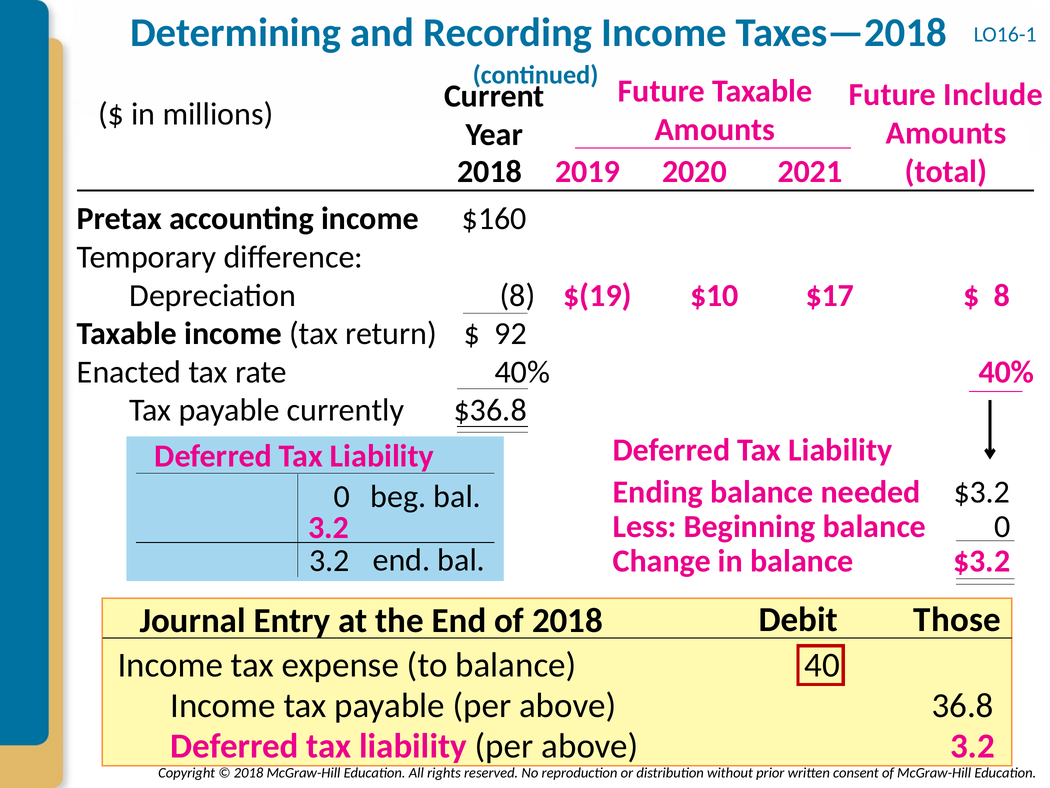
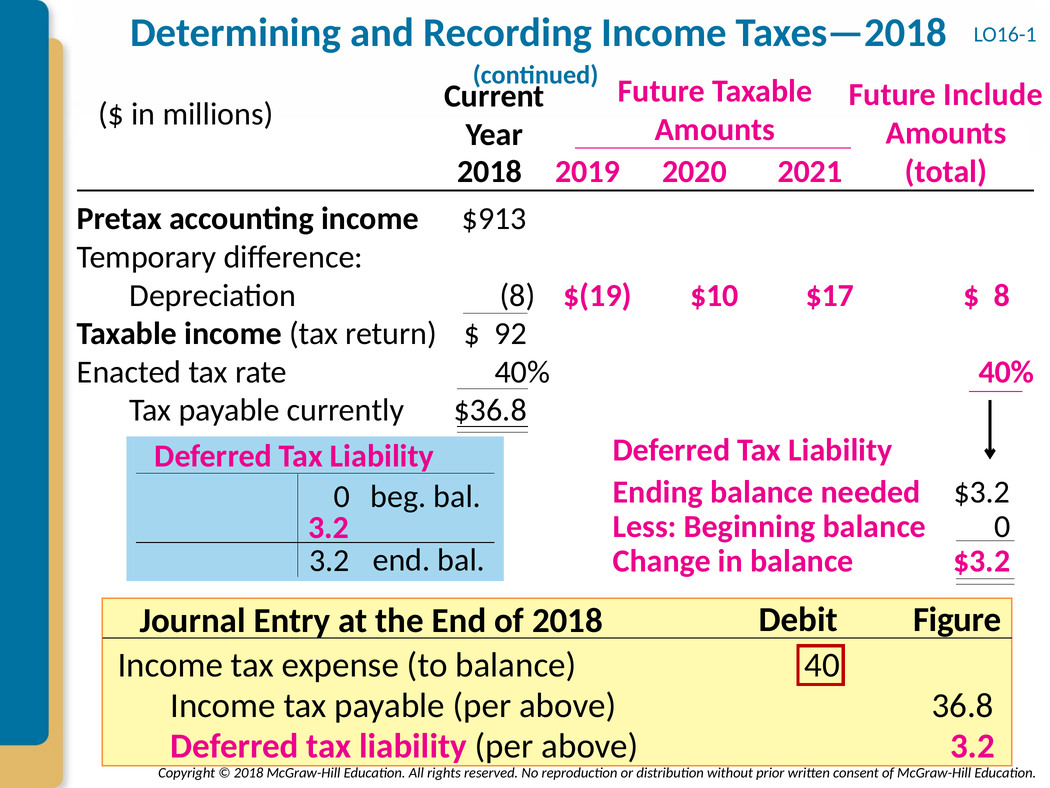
$160: $160 -> $913
Those: Those -> Figure
